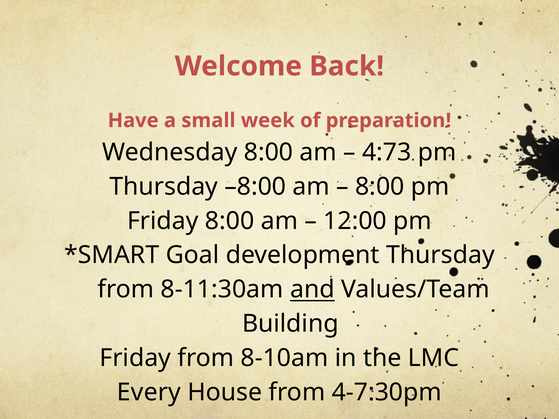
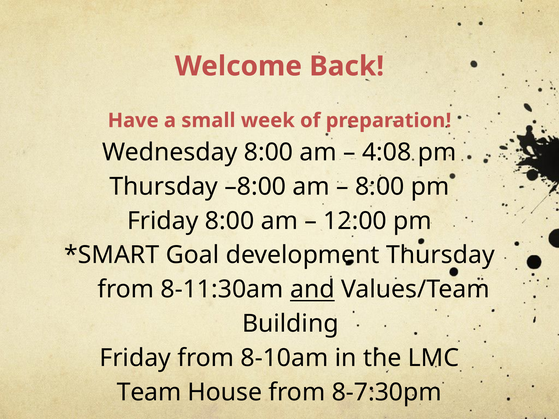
4:73: 4:73 -> 4:08
Every: Every -> Team
4-7:30pm: 4-7:30pm -> 8-7:30pm
